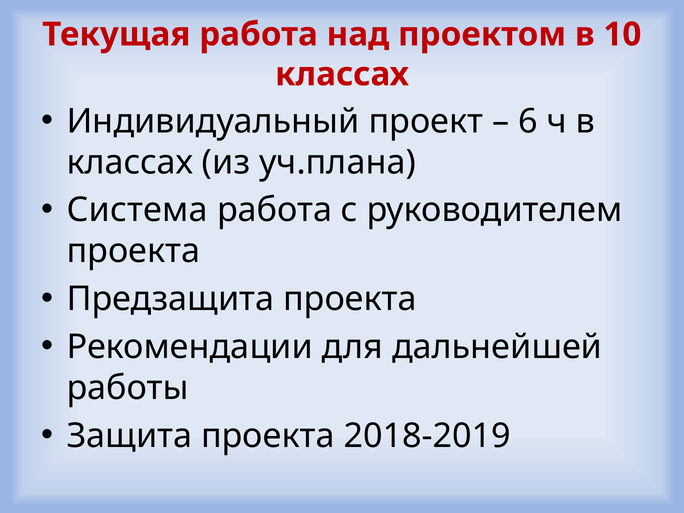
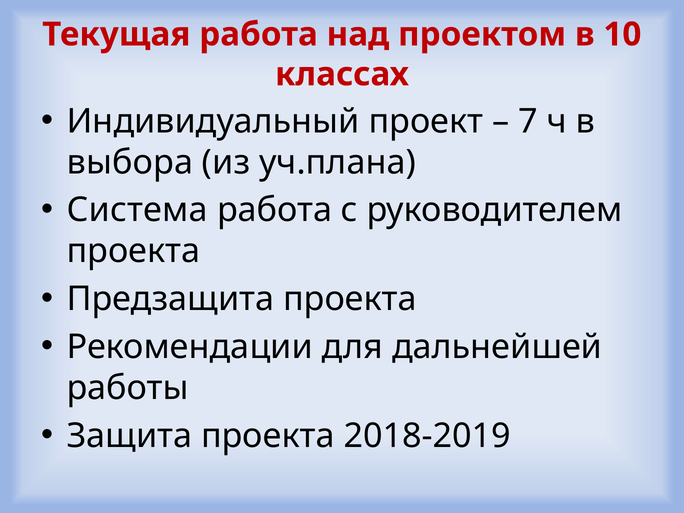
6: 6 -> 7
классах at (130, 162): классах -> выбора
